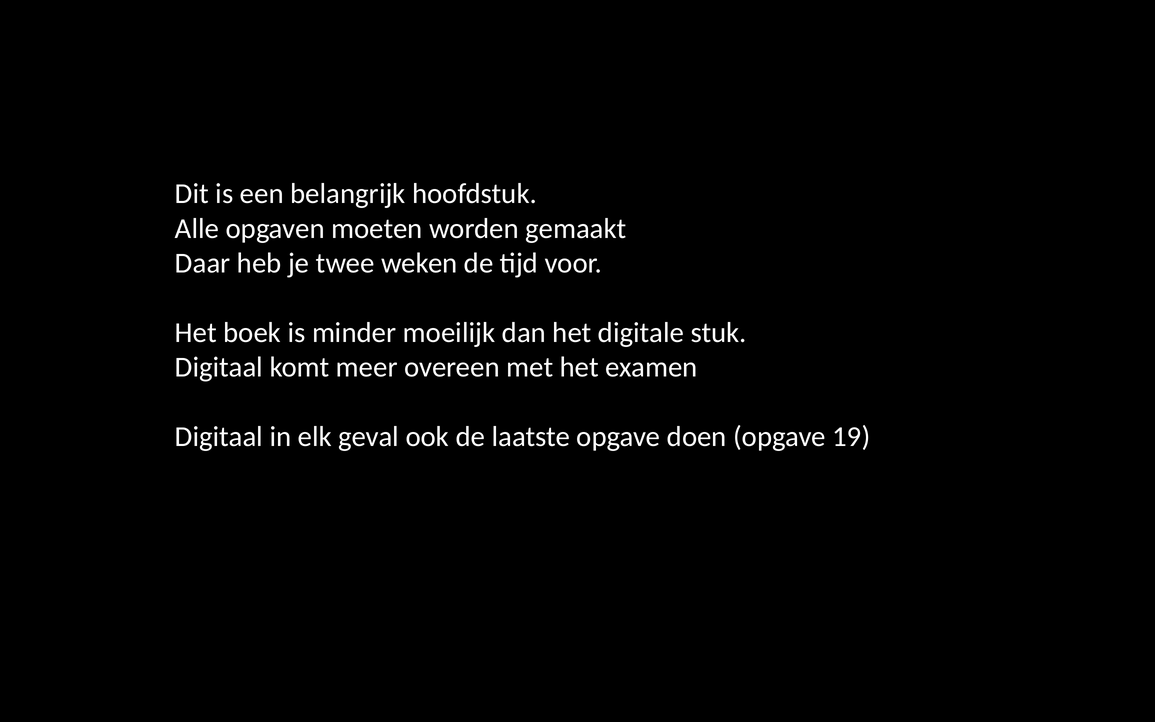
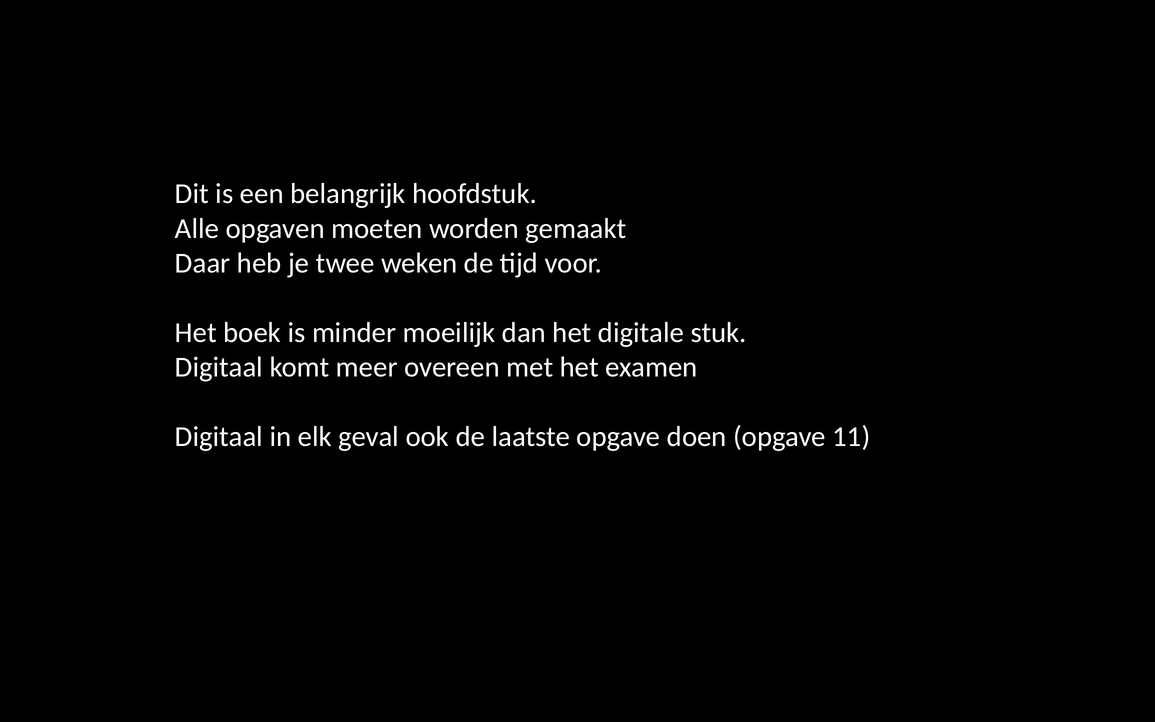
19: 19 -> 11
